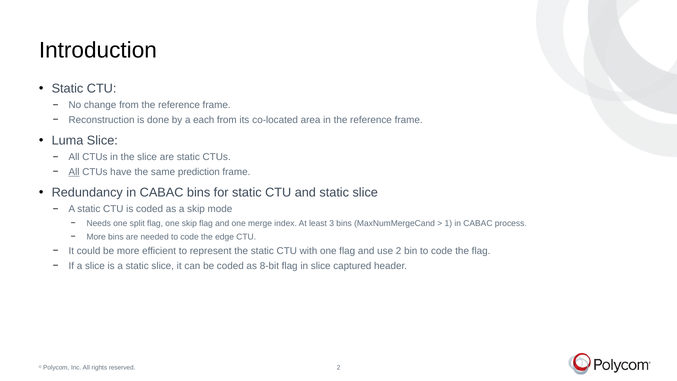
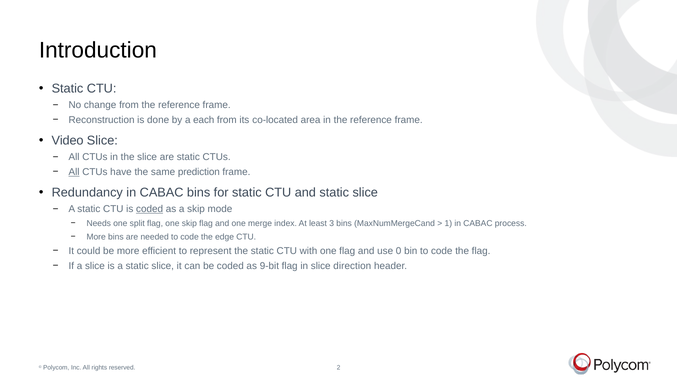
Luma: Luma -> Video
coded at (150, 209) underline: none -> present
use 2: 2 -> 0
8-bit: 8-bit -> 9-bit
captured: captured -> direction
